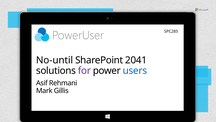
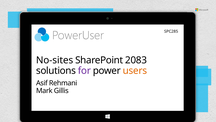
No-until: No-until -> No-sites
2041: 2041 -> 2083
users colour: blue -> orange
